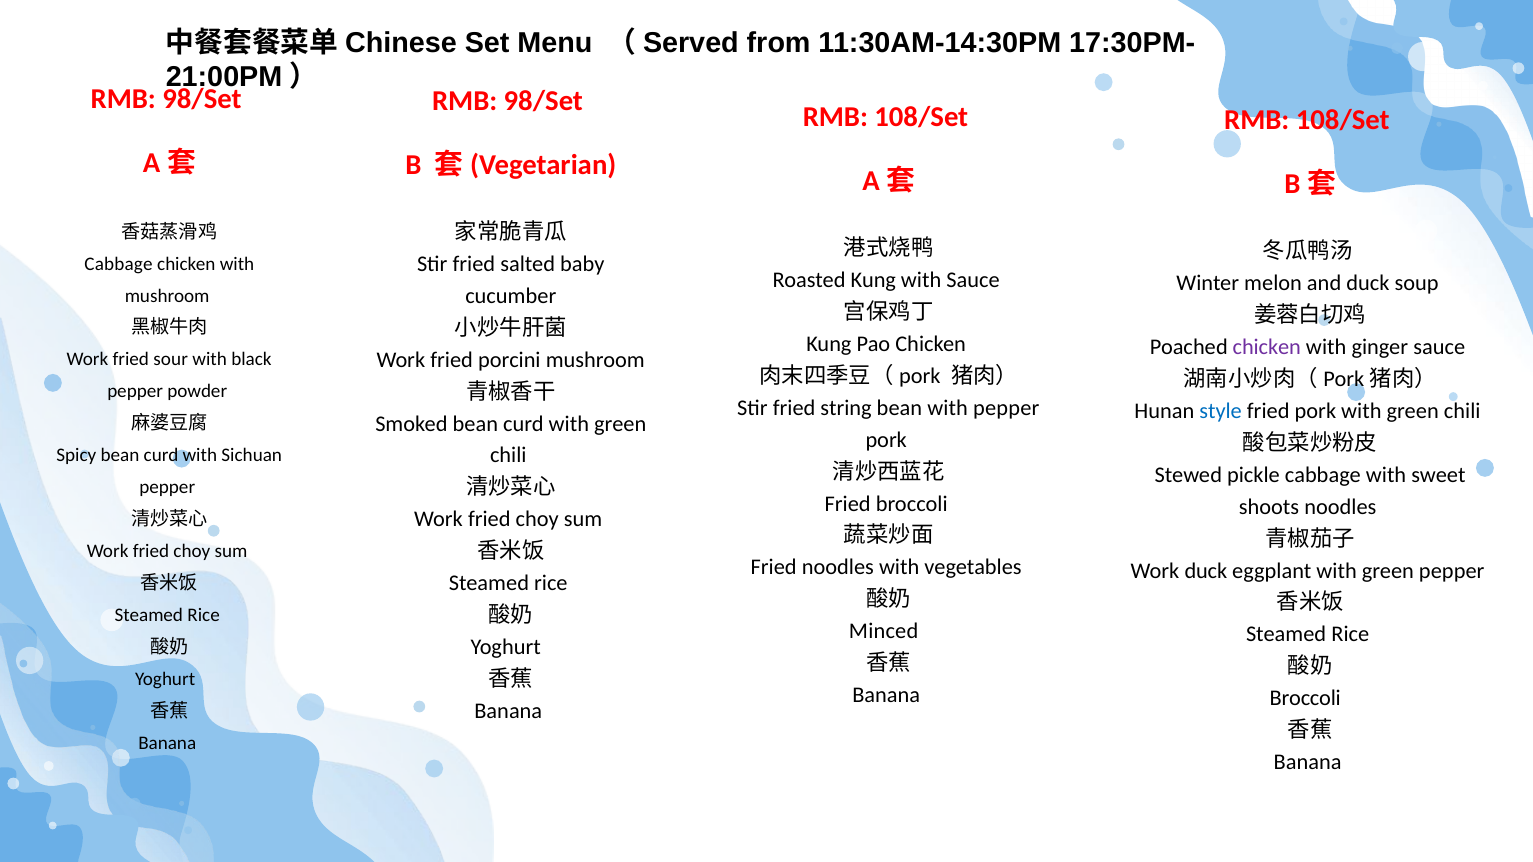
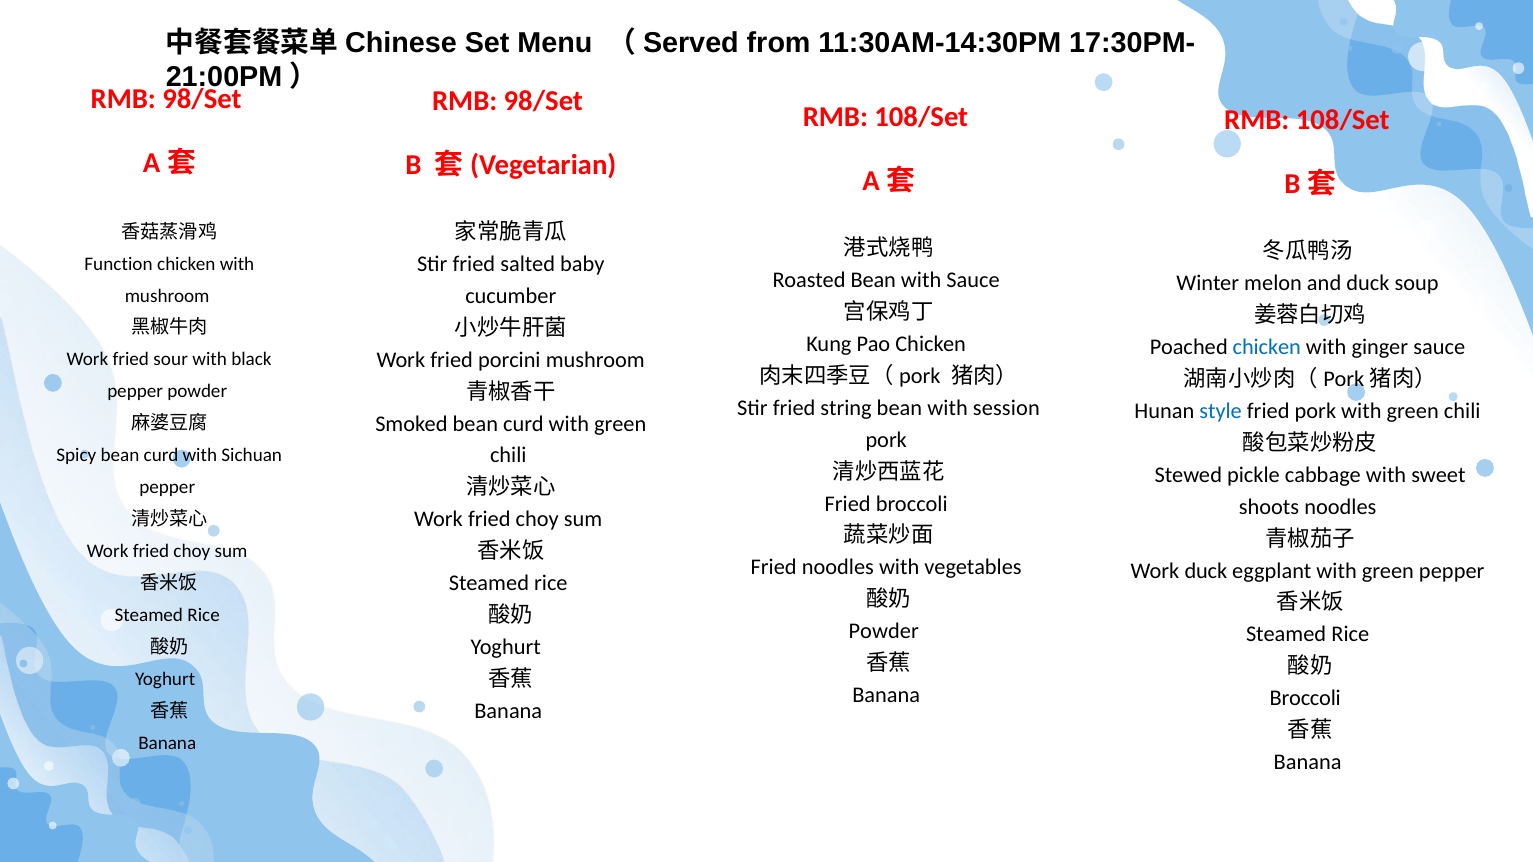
Cabbage at (118, 264): Cabbage -> Function
Roasted Kung: Kung -> Bean
chicken at (1267, 347) colour: purple -> blue
with pepper: pepper -> session
Minced at (884, 632): Minced -> Powder
